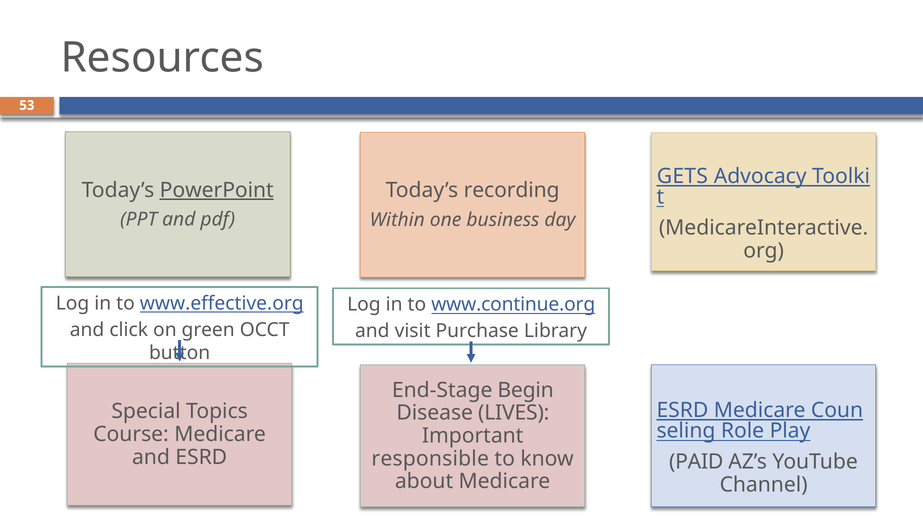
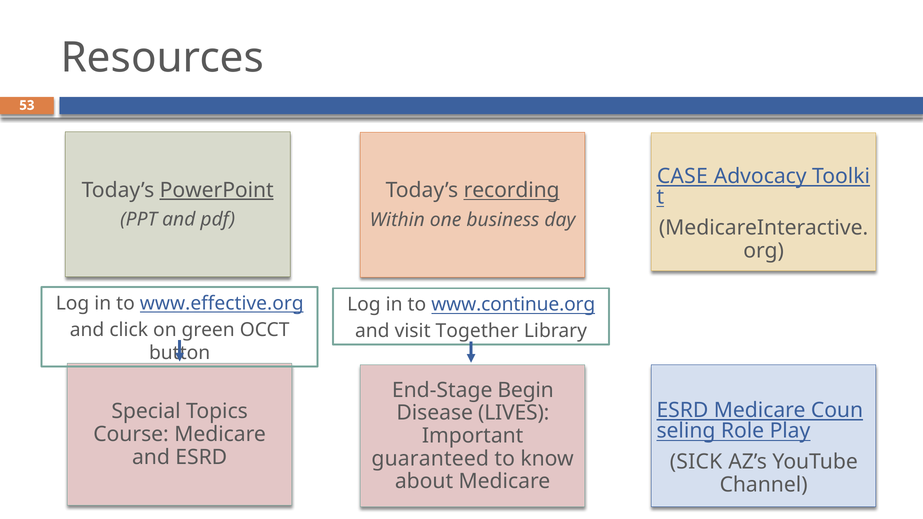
GETS: GETS -> CASE
recording underline: none -> present
Purchase: Purchase -> Together
responsible: responsible -> guaranteed
PAID: PAID -> SICK
